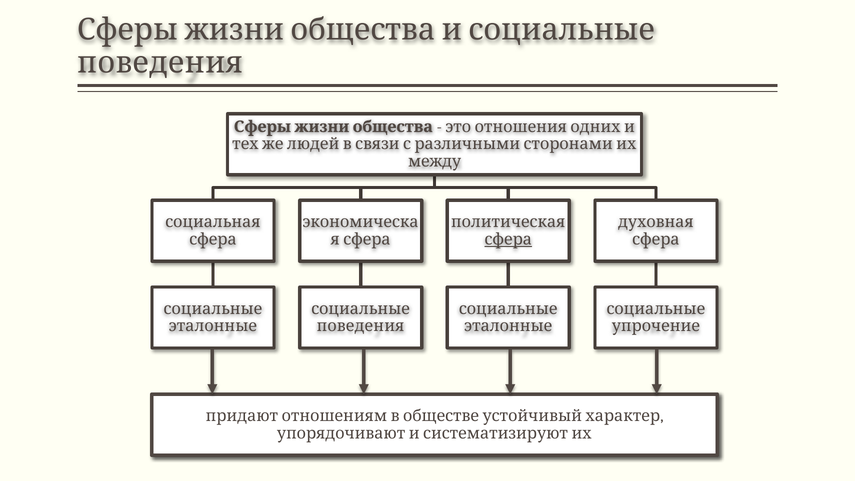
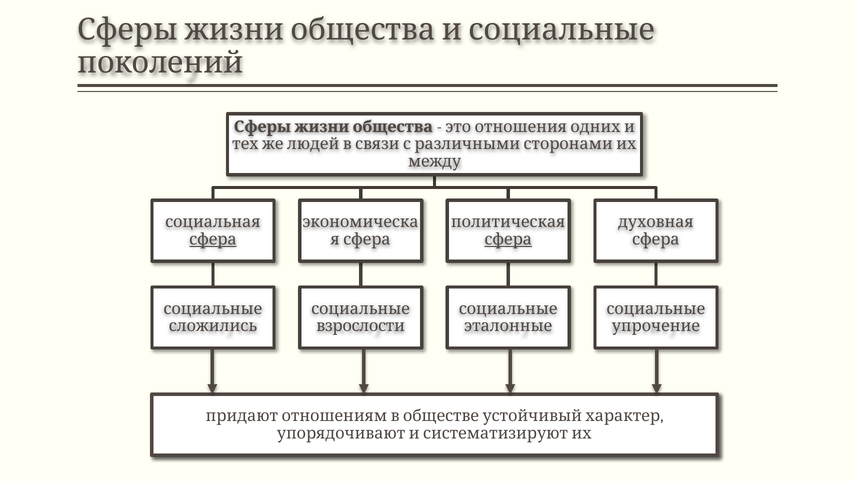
поведения at (160, 63): поведения -> поколений
сфера at (213, 239) underline: none -> present
эталонные at (213, 326): эталонные -> сложились
поведения at (361, 326): поведения -> взрослости
